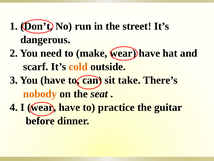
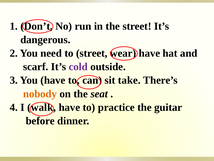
to make: make -> street
cold colour: orange -> purple
I wear: wear -> walk
